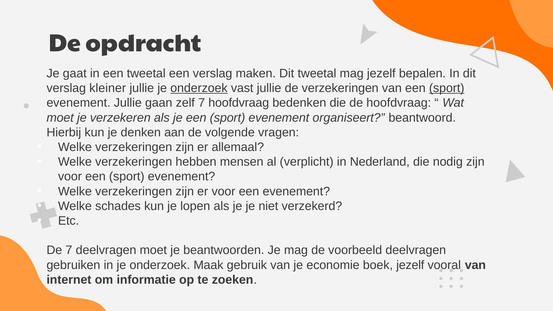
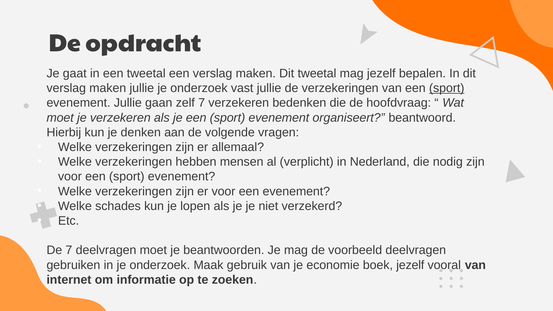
kleiner at (108, 88): kleiner -> maken
onderzoek at (199, 88) underline: present -> none
7 hoofdvraag: hoofdvraag -> verzekeren
